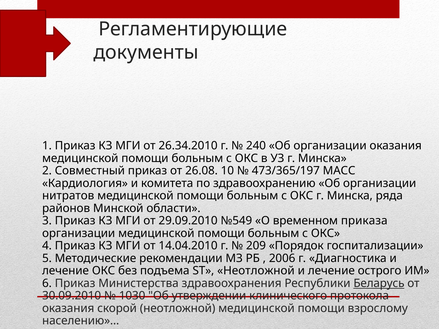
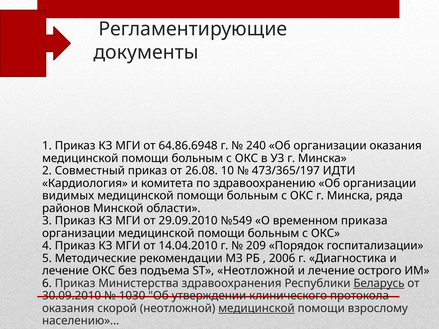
26.34.2010: 26.34.2010 -> 64.86.6948
МАСС: МАСС -> ИДТИ
нитратов: нитратов -> видимых
медицинской at (256, 309) underline: none -> present
